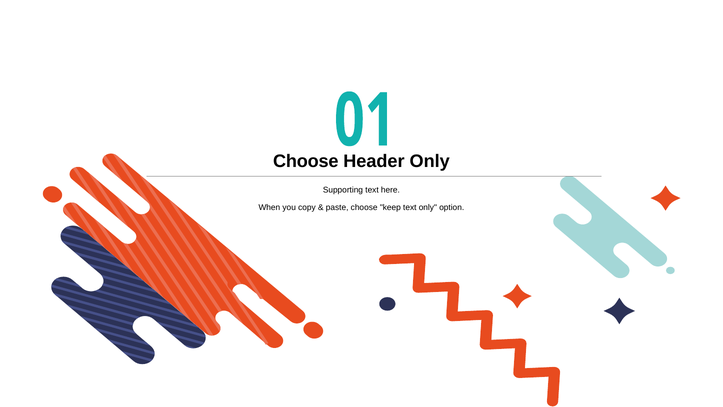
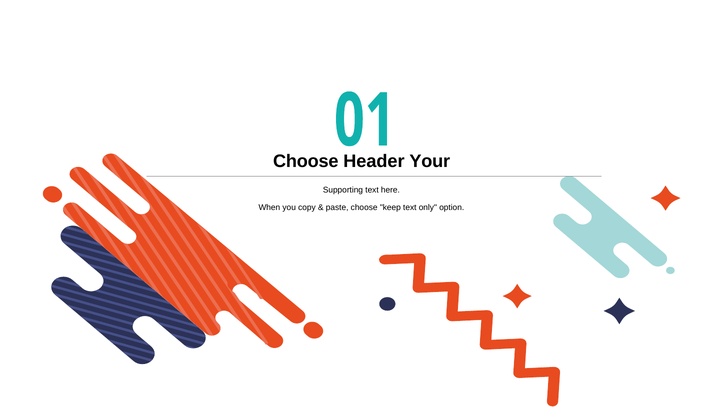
Header Only: Only -> Your
